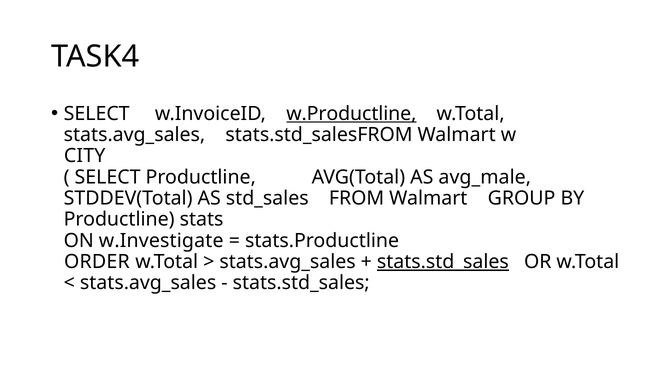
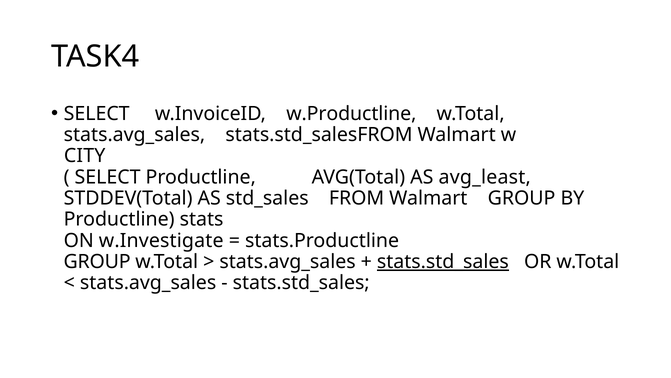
w.Productline underline: present -> none
avg_male: avg_male -> avg_least
ORDER at (97, 261): ORDER -> GROUP
